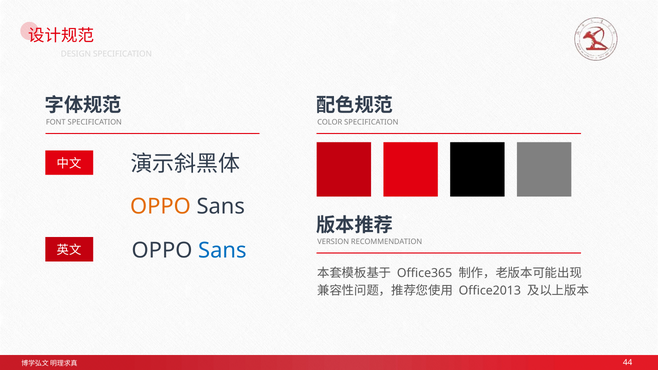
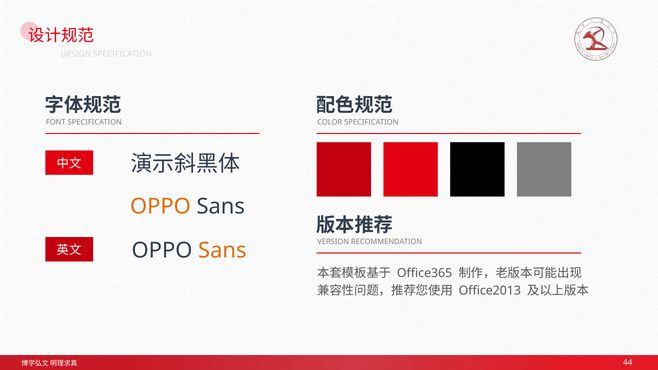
Sans at (222, 251) colour: blue -> orange
